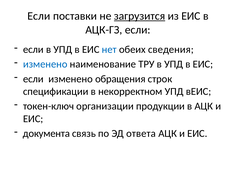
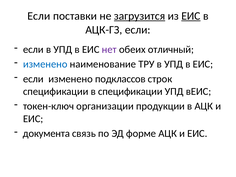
ЕИС at (191, 16) underline: none -> present
нет colour: blue -> purple
сведения: сведения -> отличный
обращения: обращения -> подклассов
в некорректном: некорректном -> спецификации
ответа: ответа -> форме
